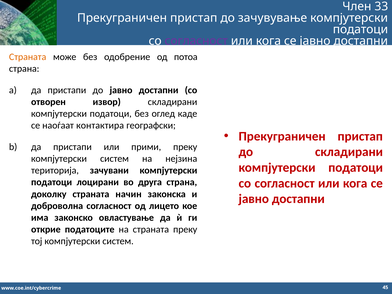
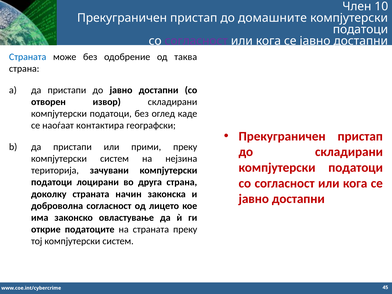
33: 33 -> 10
зачувување: зачувување -> домашните
Страната at (28, 57) colour: orange -> blue
потоа: потоа -> таква
